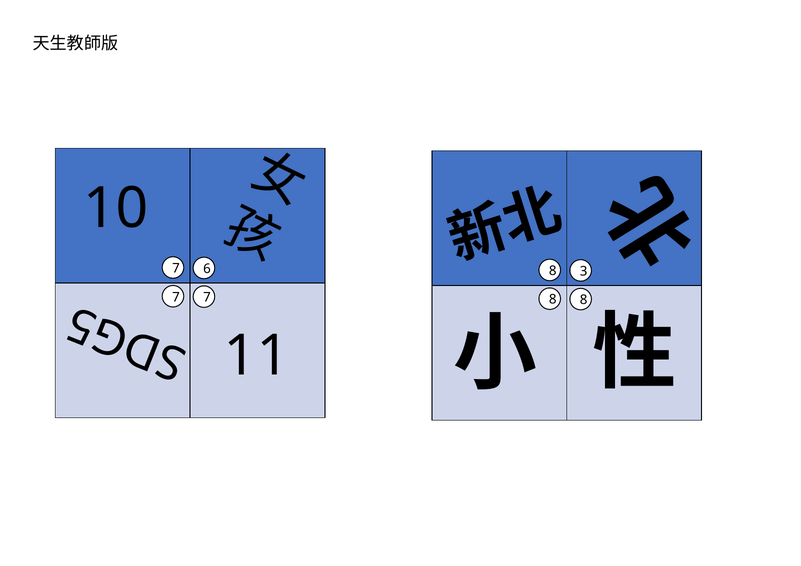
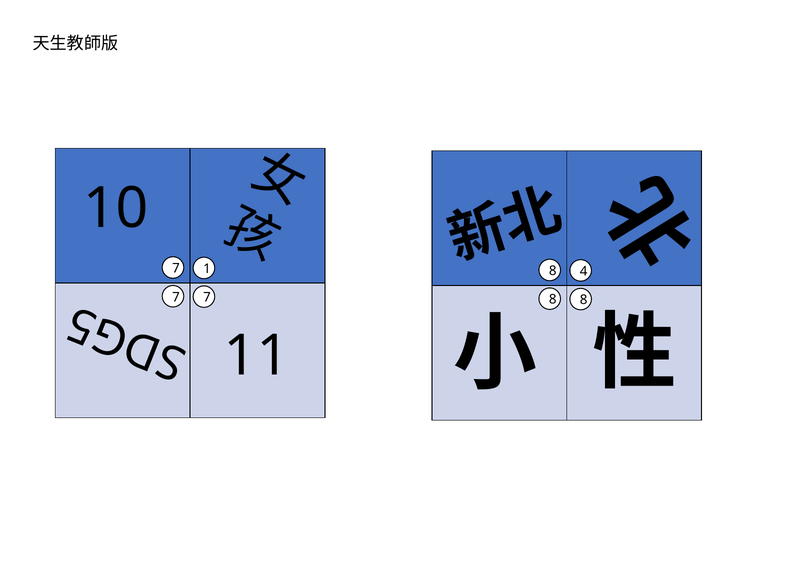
6: 6 -> 1
3: 3 -> 4
